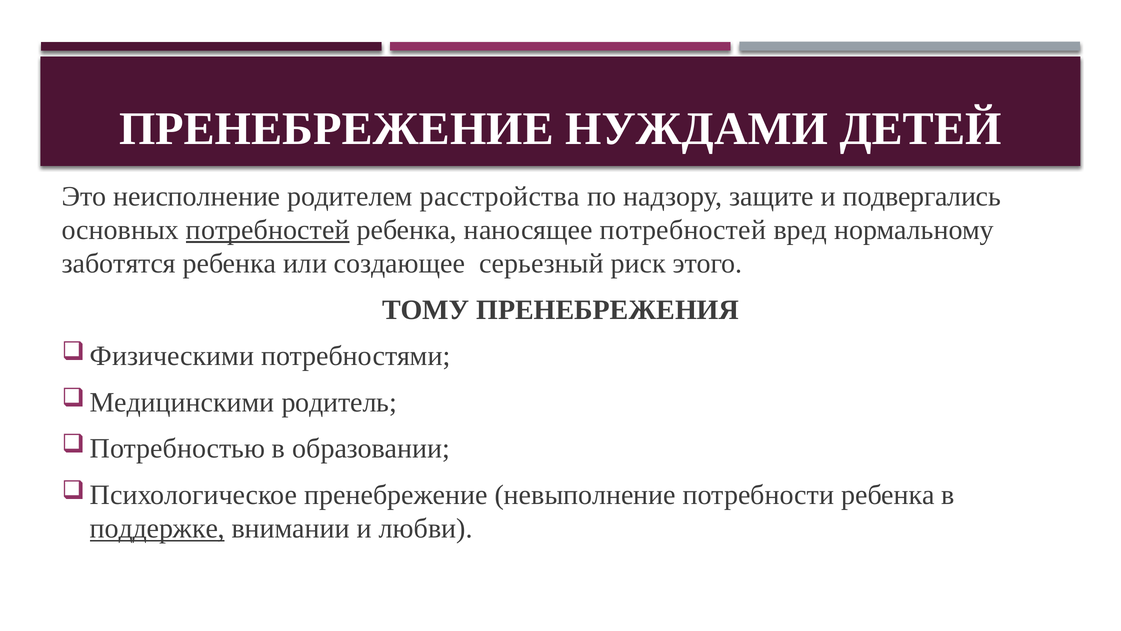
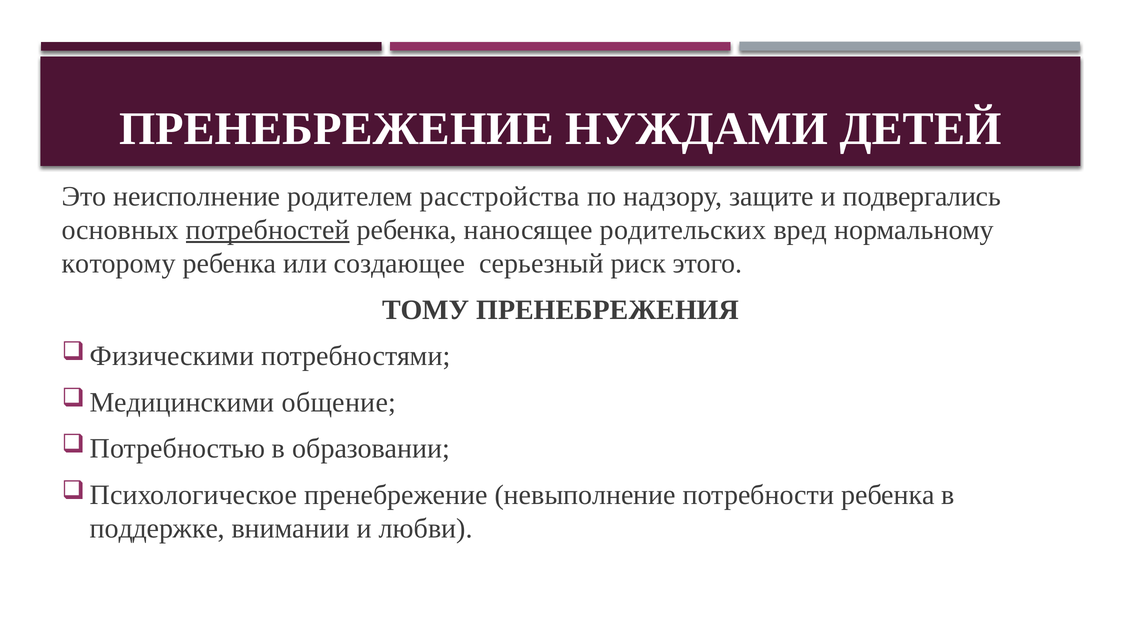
наносящее потребностей: потребностей -> родительских
заботятся: заботятся -> которому
родитель: родитель -> общение
поддержке underline: present -> none
